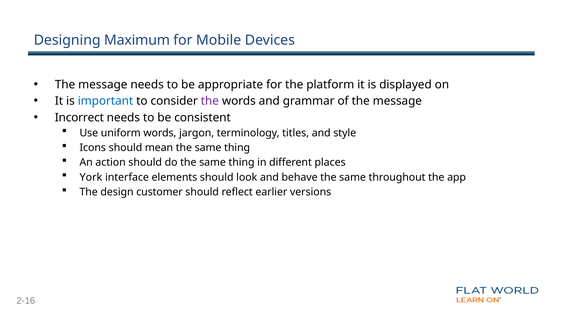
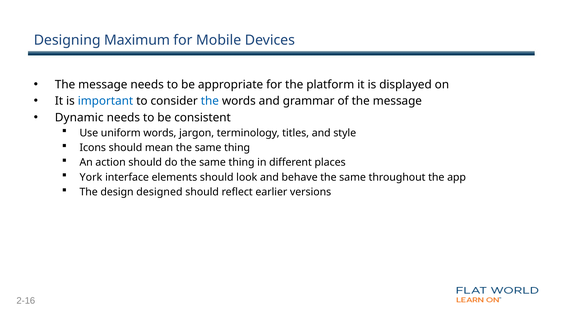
the at (210, 101) colour: purple -> blue
Incorrect: Incorrect -> Dynamic
customer: customer -> designed
